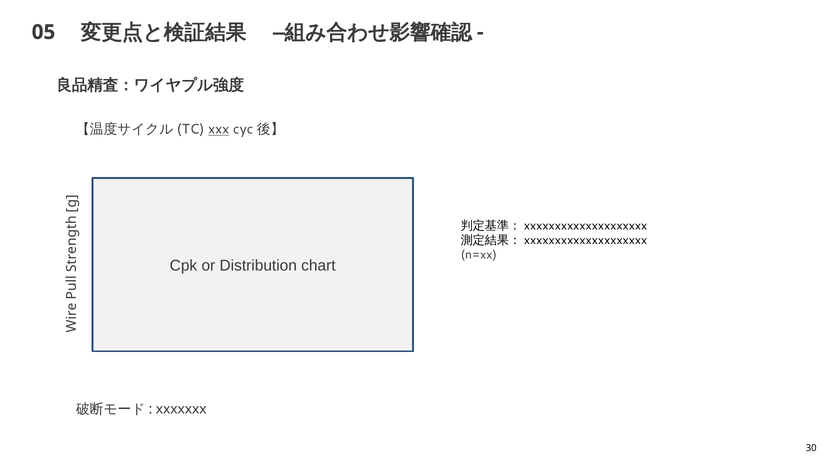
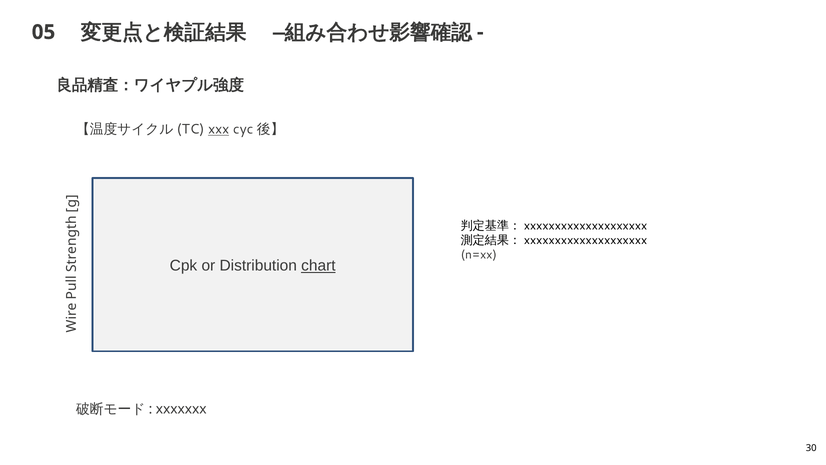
chart underline: none -> present
